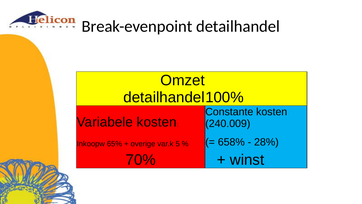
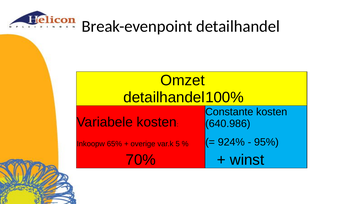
240.009: 240.009 -> 640.986
658%: 658% -> 924%
28%: 28% -> 95%
